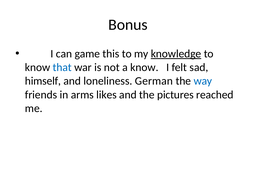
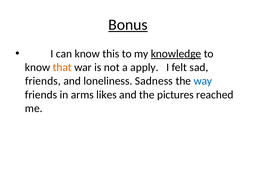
Bonus underline: none -> present
can game: game -> know
that colour: blue -> orange
a know: know -> apply
himself at (43, 81): himself -> friends
German: German -> Sadness
